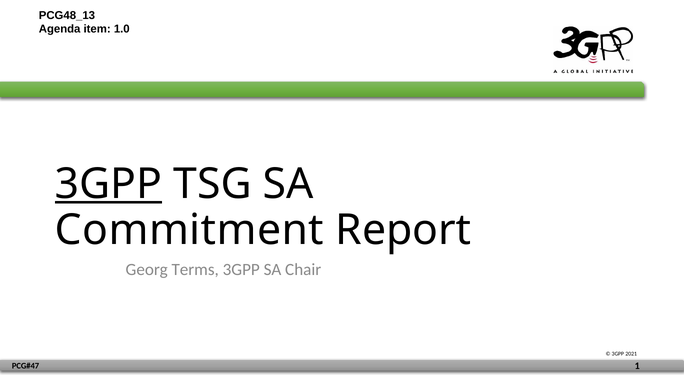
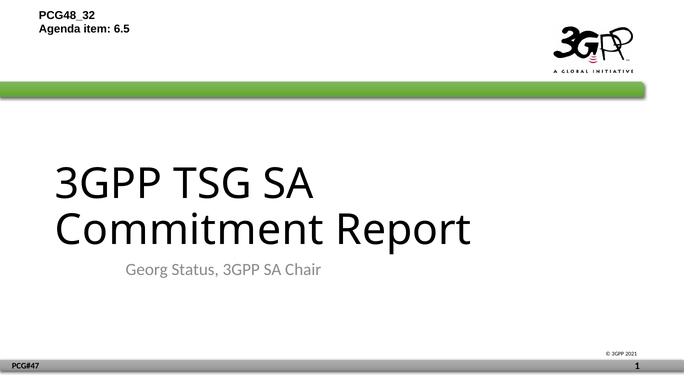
PCG48_13: PCG48_13 -> PCG48_32
1.0: 1.0 -> 6.5
3GPP at (109, 184) underline: present -> none
Terms: Terms -> Status
